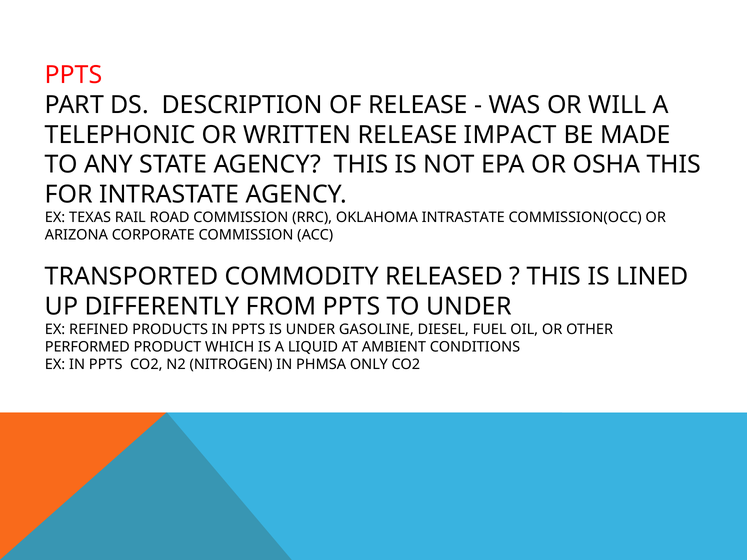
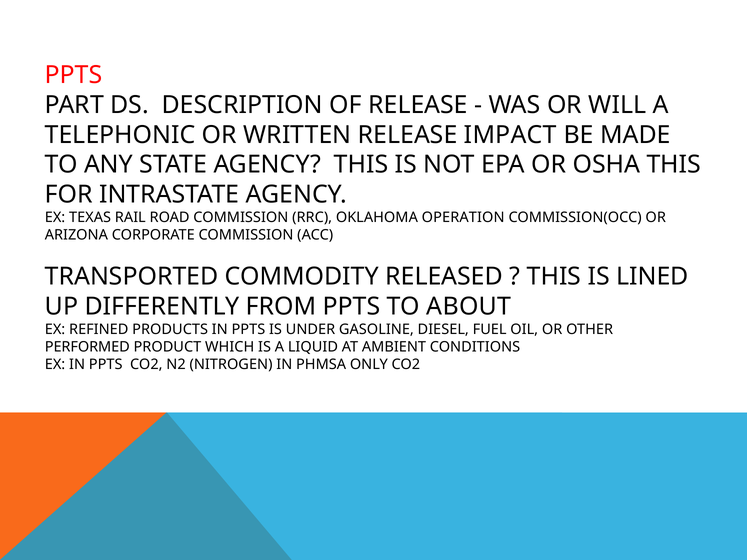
OKLAHOMA INTRASTATE: INTRASTATE -> OPERATION
TO UNDER: UNDER -> ABOUT
